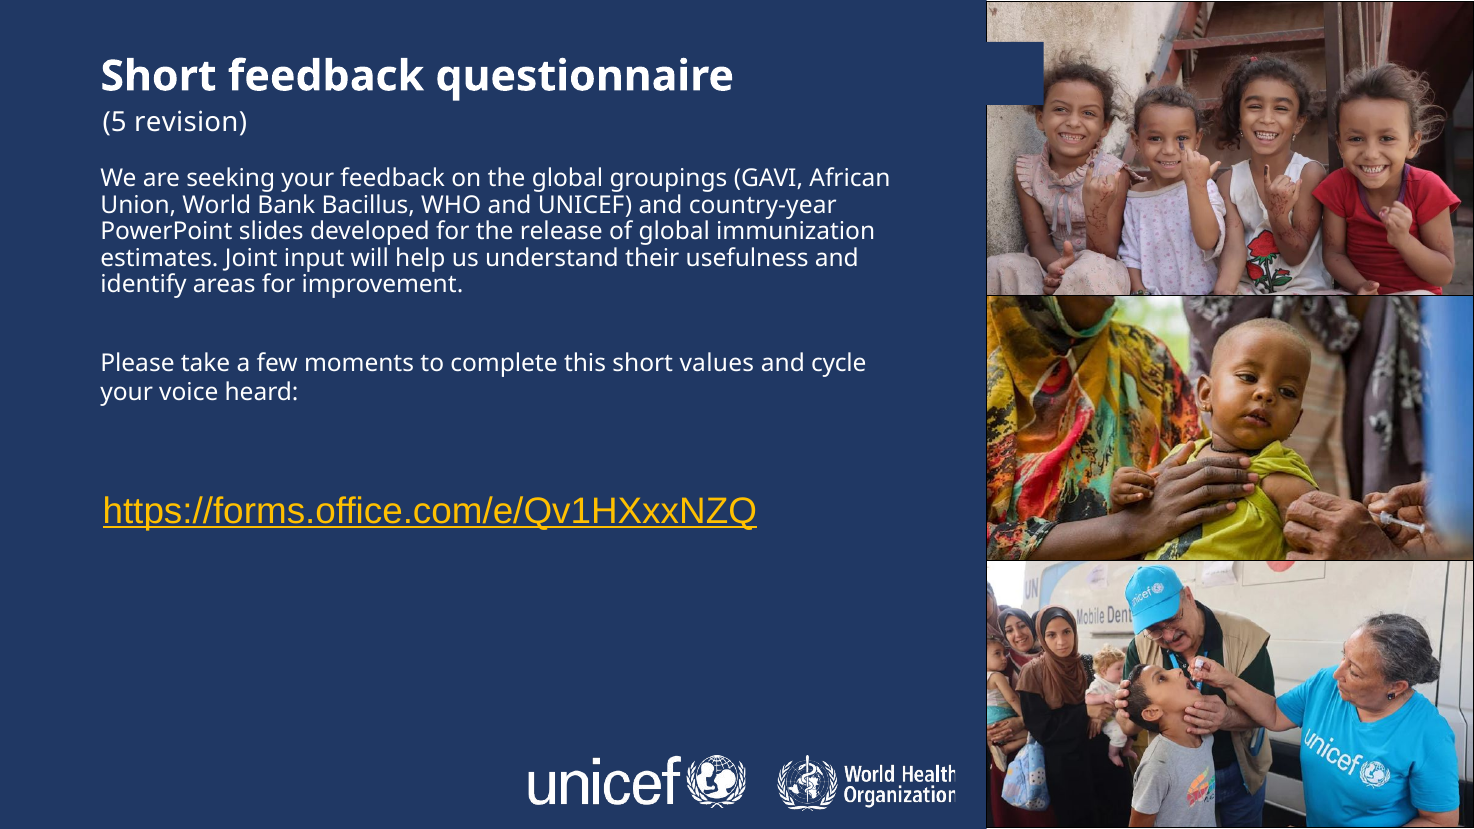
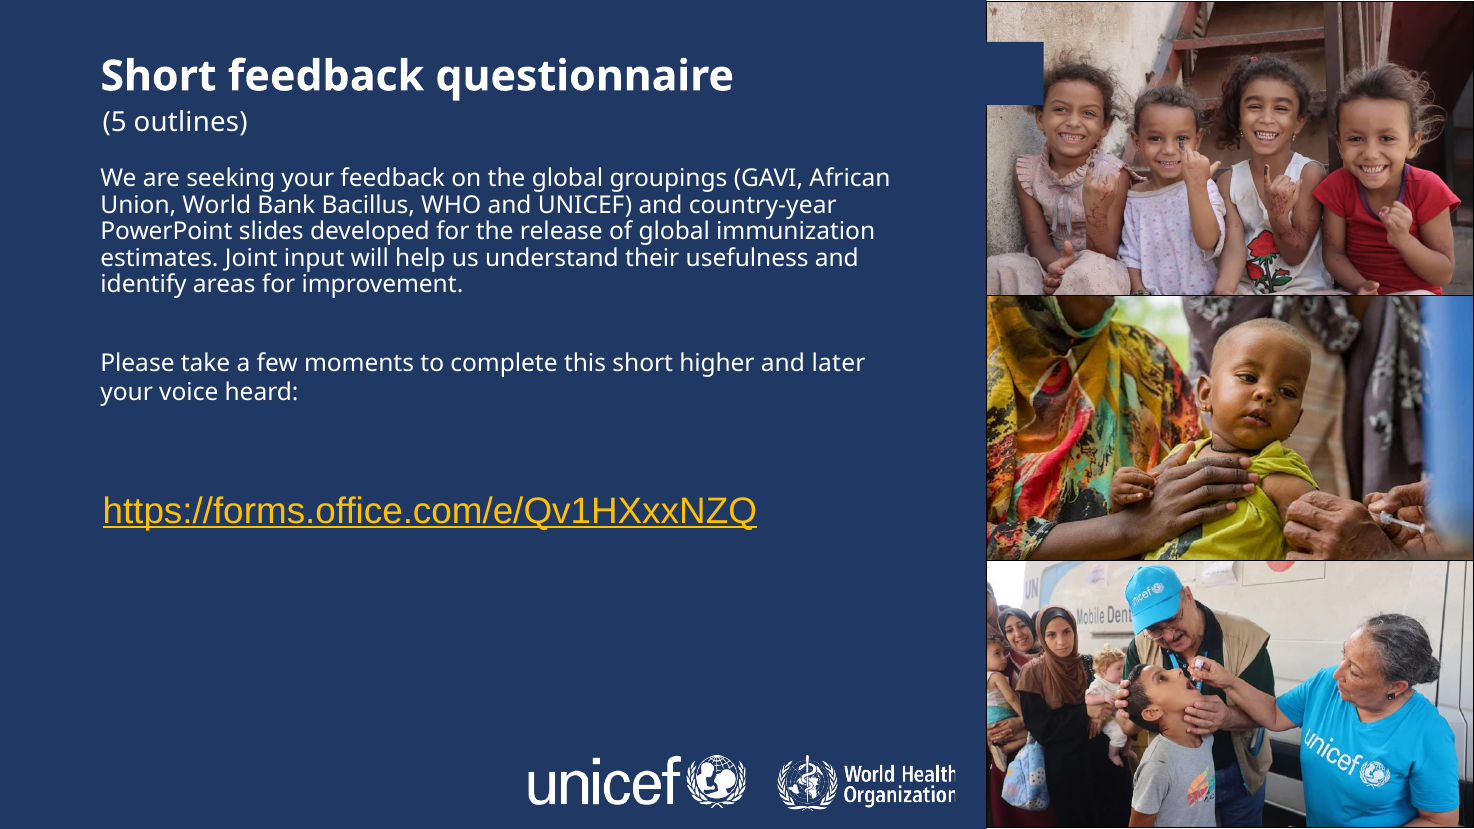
revision: revision -> outlines
values: values -> higher
cycle: cycle -> later
